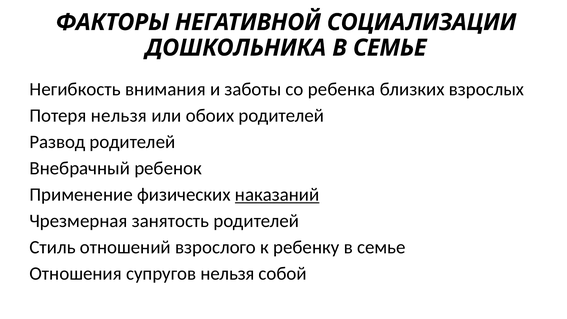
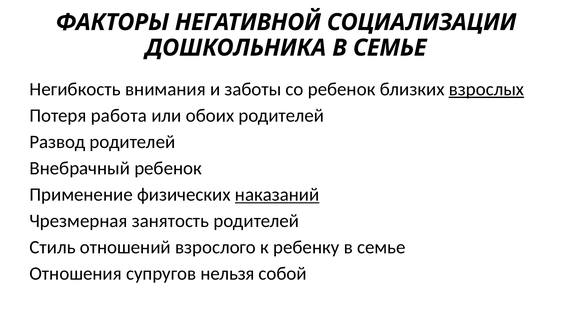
со ребенка: ребенка -> ребенок
взрослых underline: none -> present
Потеря нельзя: нельзя -> работа
